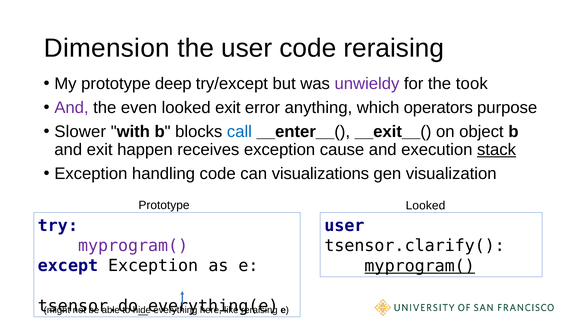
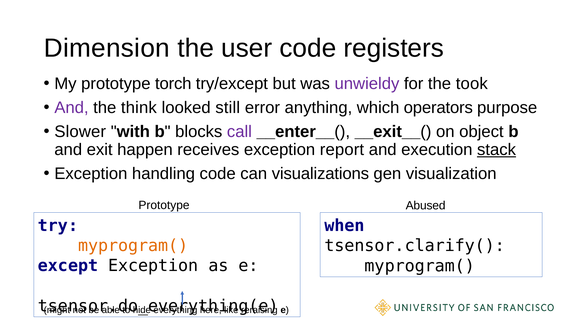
code reraising: reraising -> registers
deep: deep -> torch
even: even -> think
looked exit: exit -> still
call colour: blue -> purple
cause: cause -> report
Prototype Looked: Looked -> Abused
user at (345, 226): user -> when
myprogram( at (133, 245) colour: purple -> orange
myprogram( at (420, 266) underline: present -> none
